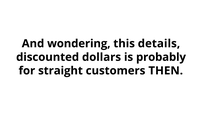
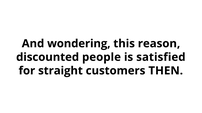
details: details -> reason
dollars: dollars -> people
probably: probably -> satisfied
